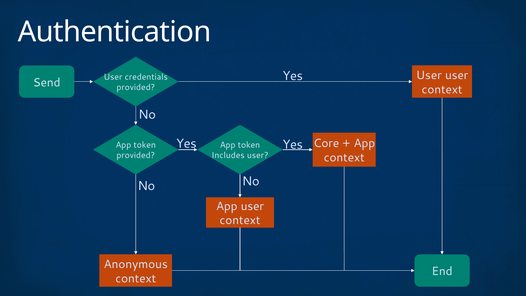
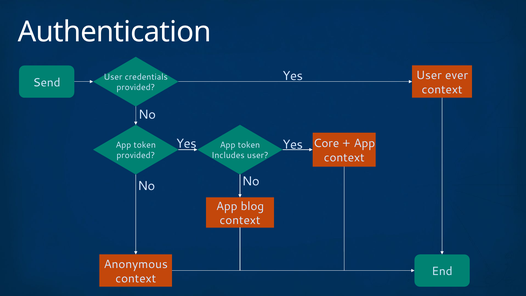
User user: user -> ever
App user: user -> blog
